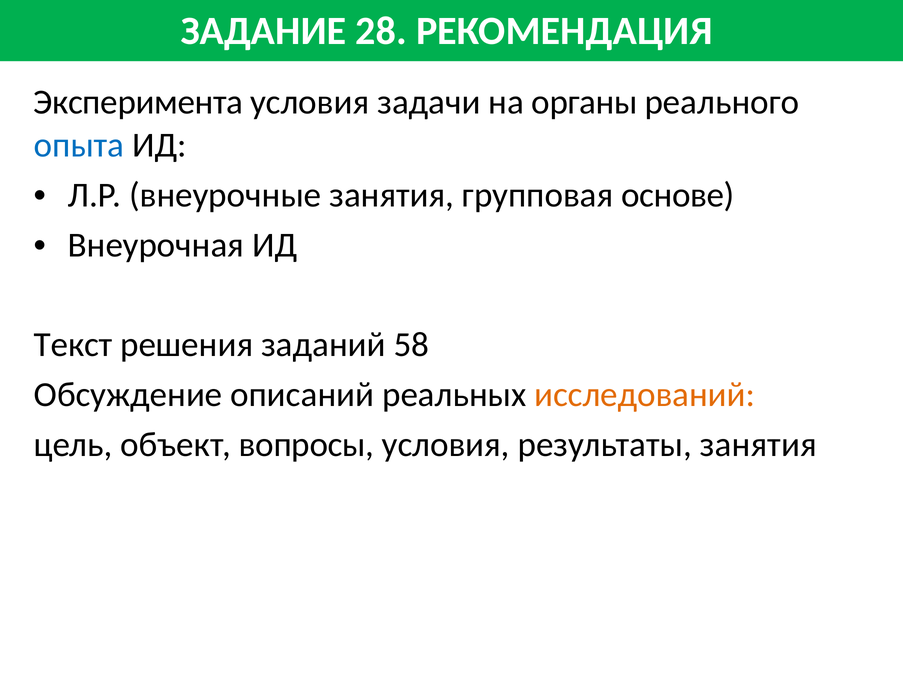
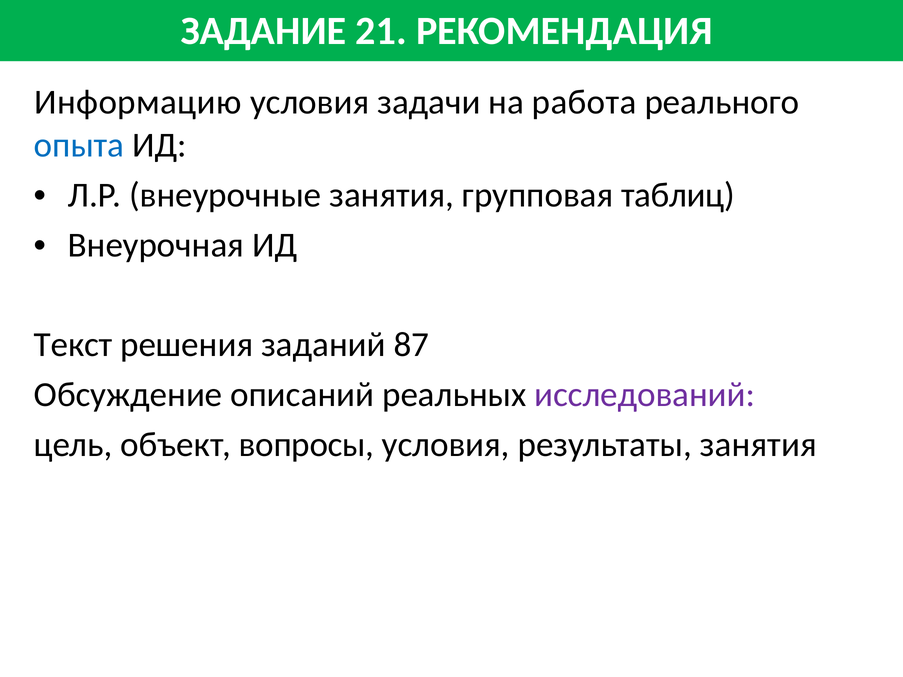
28: 28 -> 21
Эксперимента: Эксперимента -> Информацию
органы: органы -> работа
основе: основе -> таблиц
58: 58 -> 87
исследований colour: orange -> purple
